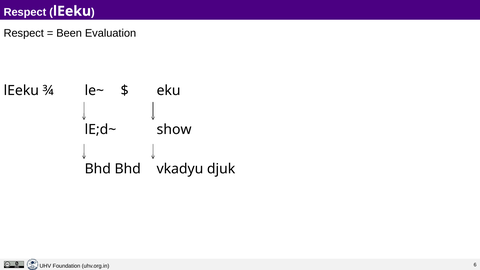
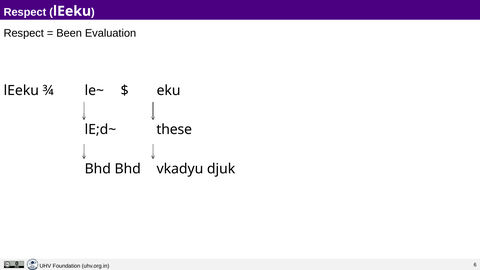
show: show -> these
